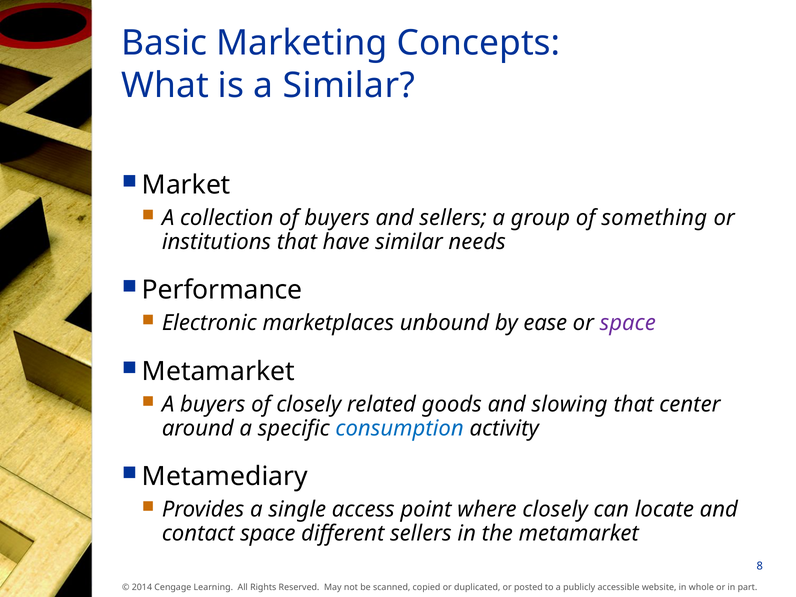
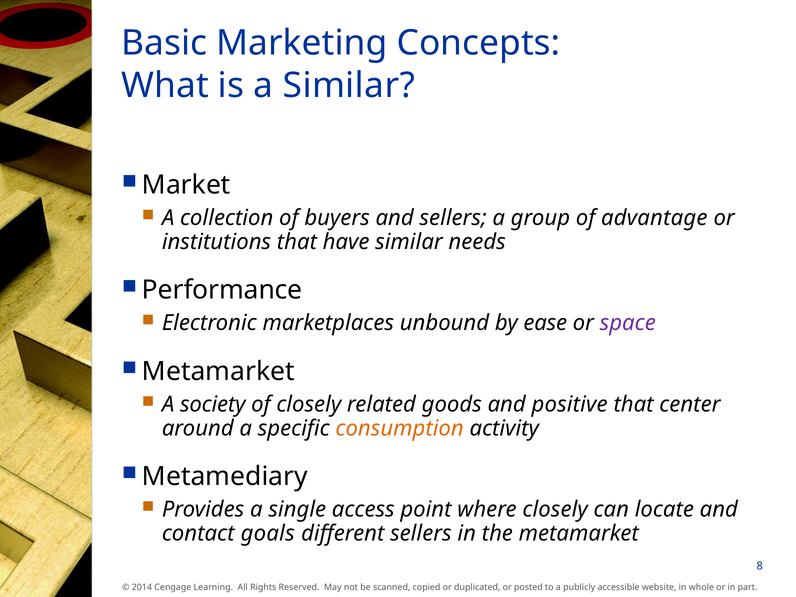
something: something -> advantage
A buyers: buyers -> society
slowing: slowing -> positive
consumption colour: blue -> orange
contact space: space -> goals
